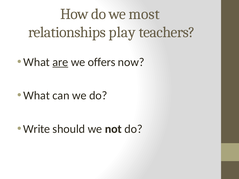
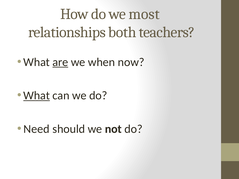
play: play -> both
offers: offers -> when
What at (37, 96) underline: none -> present
Write: Write -> Need
